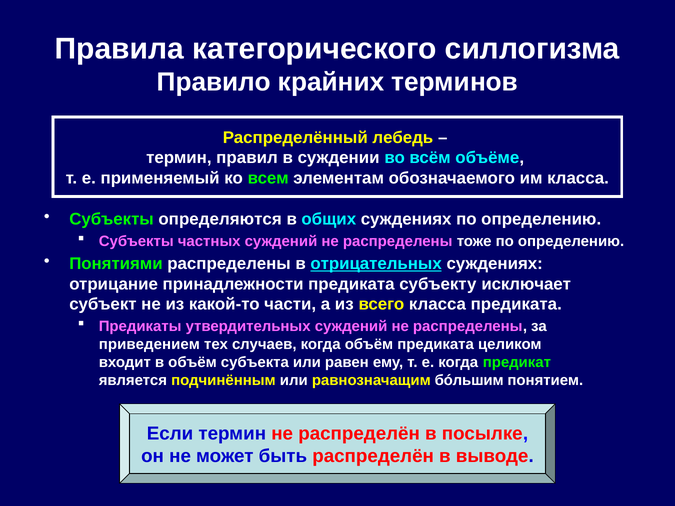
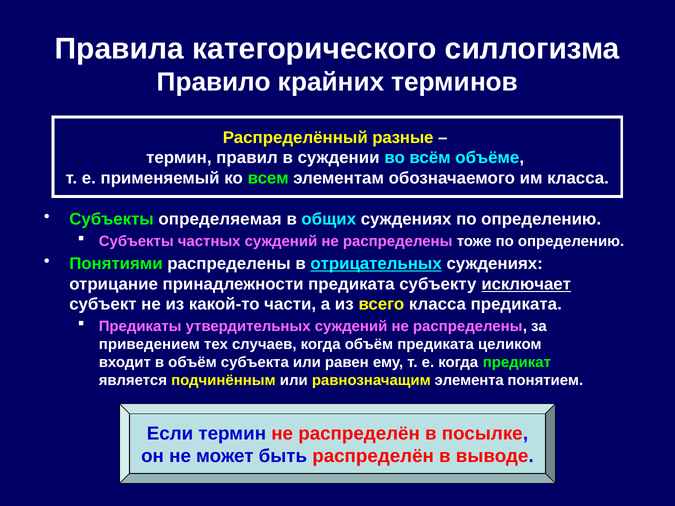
лебедь: лебедь -> разные
определяются: определяются -> определяемая
исключает underline: none -> present
бóльшим: бóльшим -> элемента
